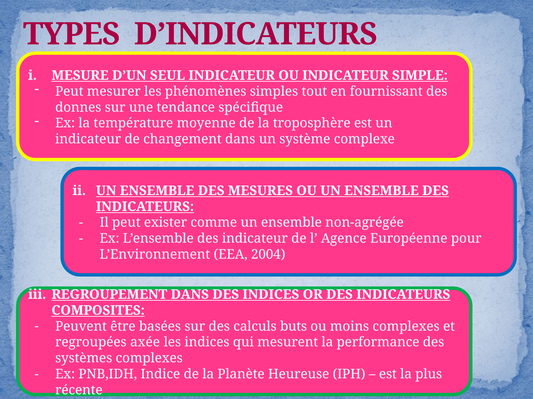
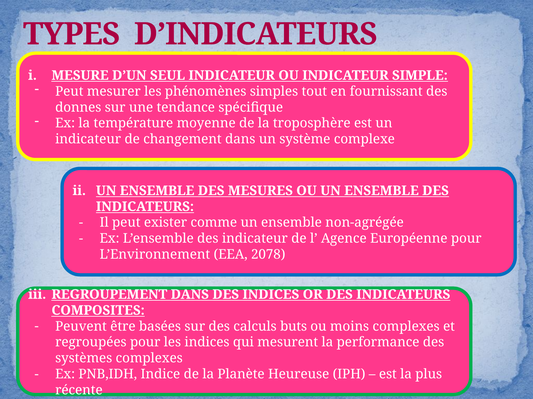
2004: 2004 -> 2078
regroupées axée: axée -> pour
